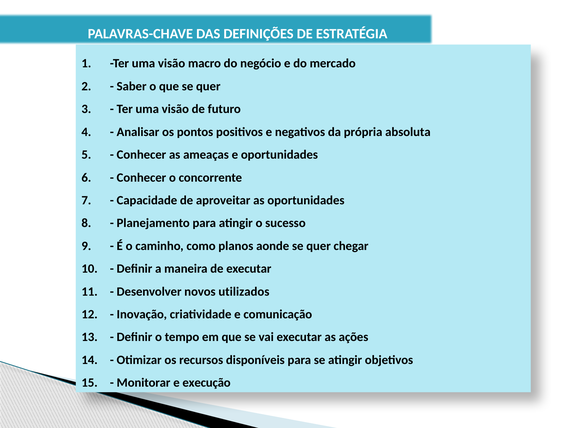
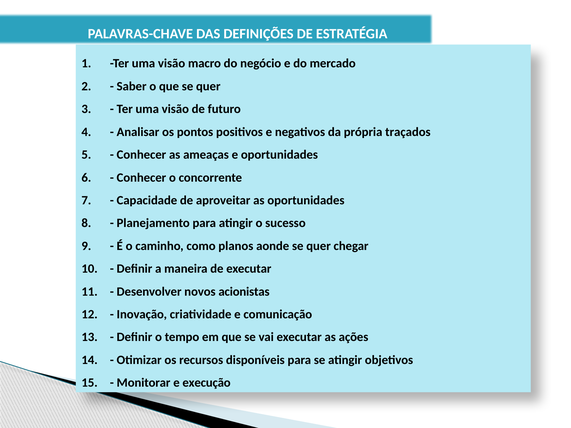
absoluta: absoluta -> traçados
utilizados: utilizados -> acionistas
